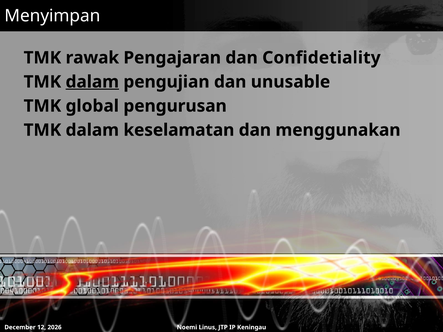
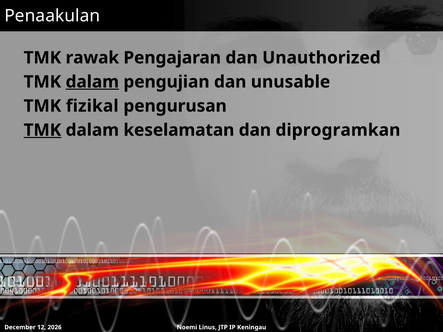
Menyimpan: Menyimpan -> Penaakulan
Confidetiality: Confidetiality -> Unauthorized
global: global -> fizikal
TMK at (42, 130) underline: none -> present
menggunakan: menggunakan -> diprogramkan
